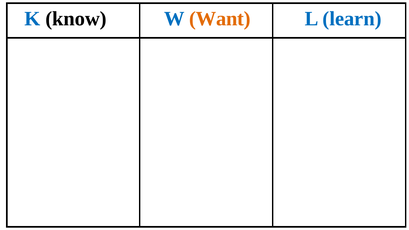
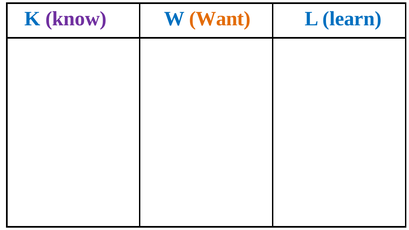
know colour: black -> purple
